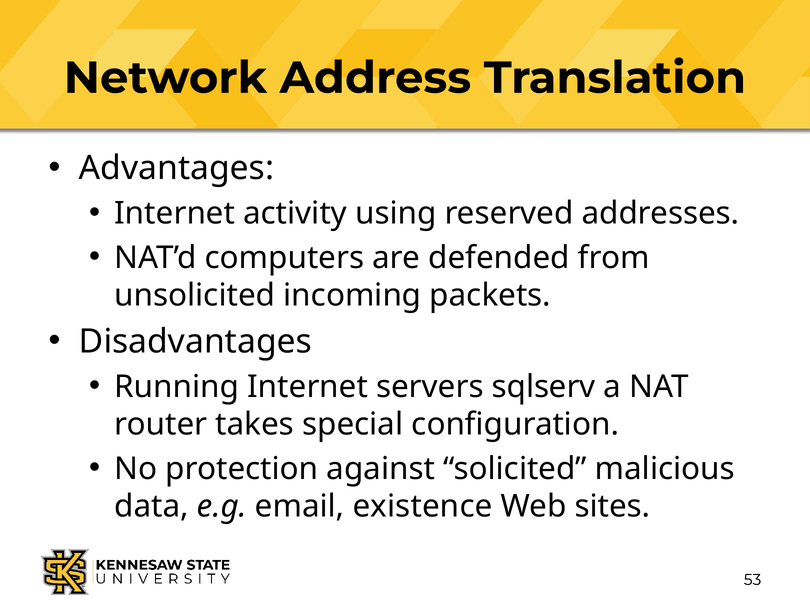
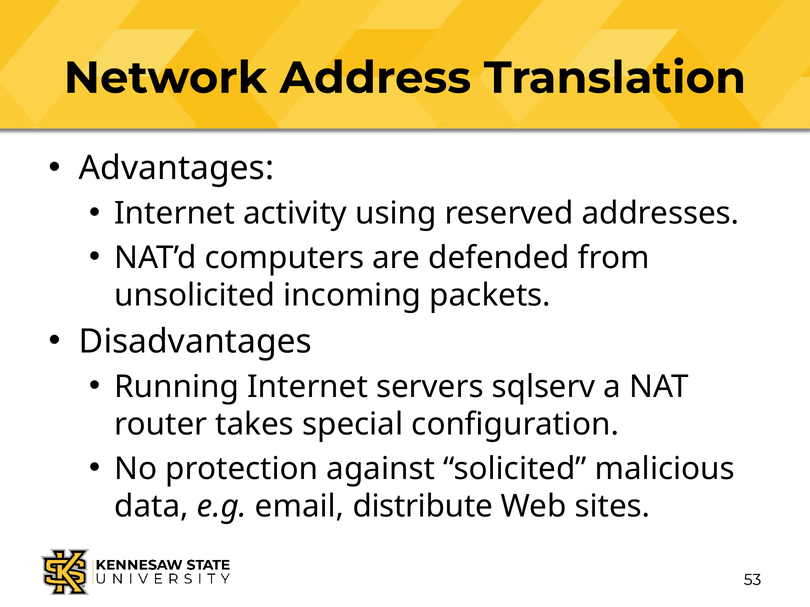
existence: existence -> distribute
